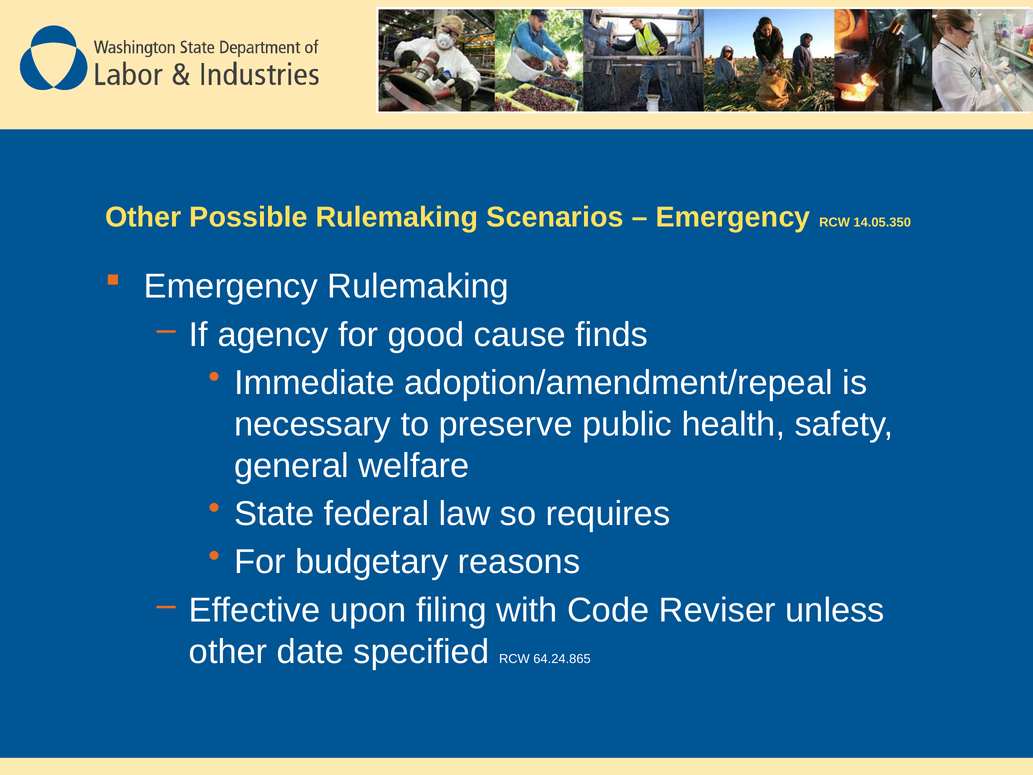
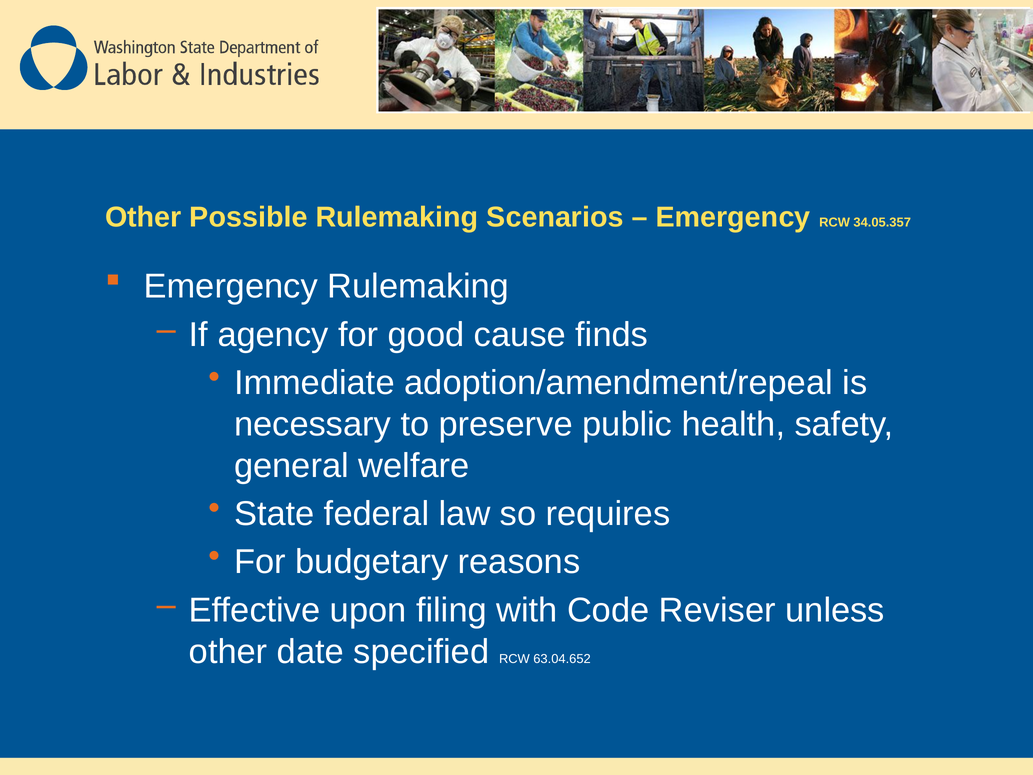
14.05.350: 14.05.350 -> 34.05.357
64.24.865: 64.24.865 -> 63.04.652
